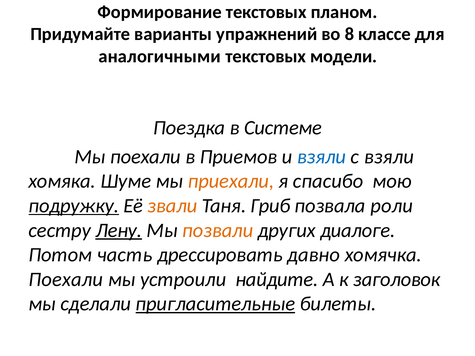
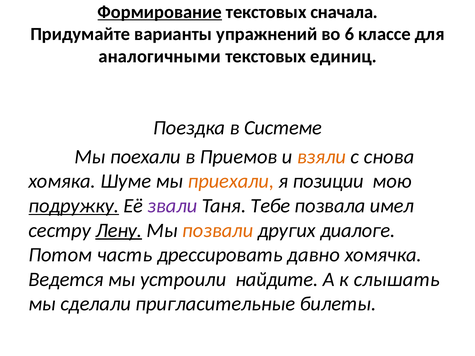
Формирование underline: none -> present
планом: планом -> сначала
8: 8 -> 6
модели: модели -> единиц
взяли at (322, 157) colour: blue -> orange
с взяли: взяли -> снова
спасибо: спасибо -> позиции
звали colour: orange -> purple
Гриб: Гриб -> Тебе
роли: роли -> имел
Поехали at (66, 280): Поехали -> Ведется
заголовок: заголовок -> слышать
пригласительные underline: present -> none
